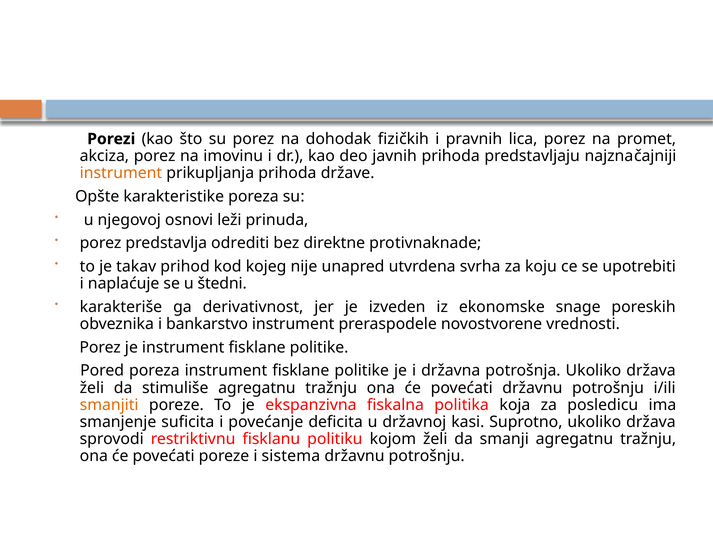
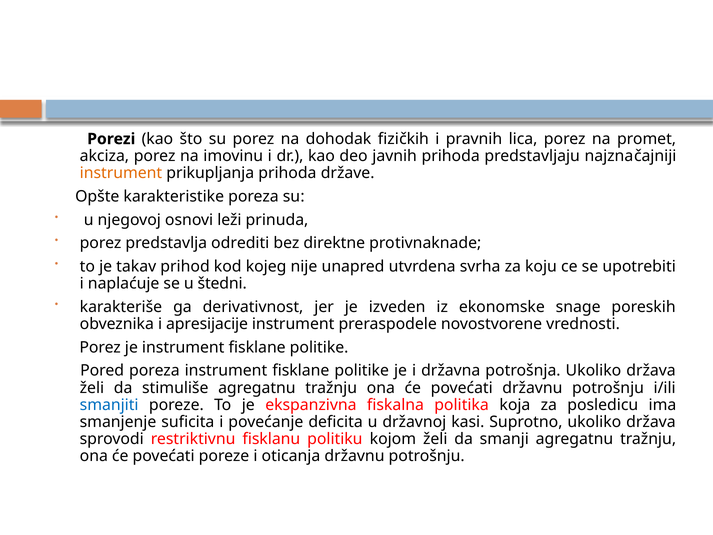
bankarstvo: bankarstvo -> apresijacije
smanjiti colour: orange -> blue
sistema: sistema -> oticanja
